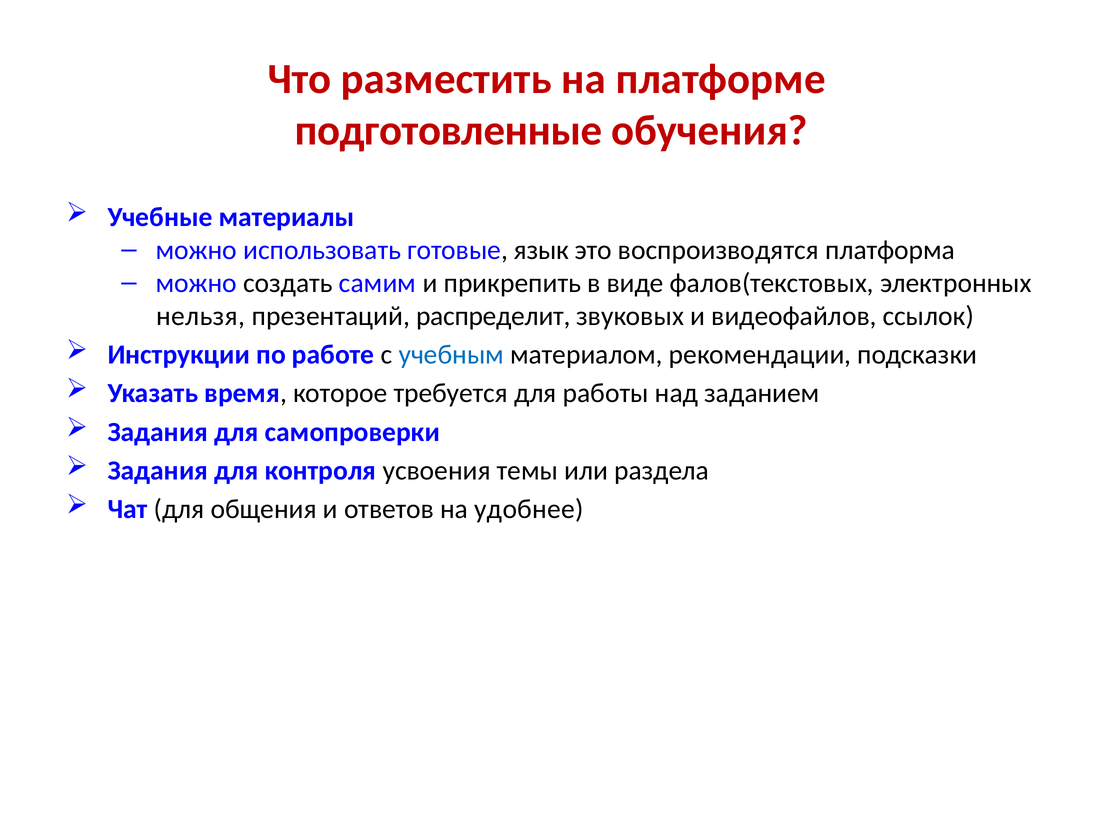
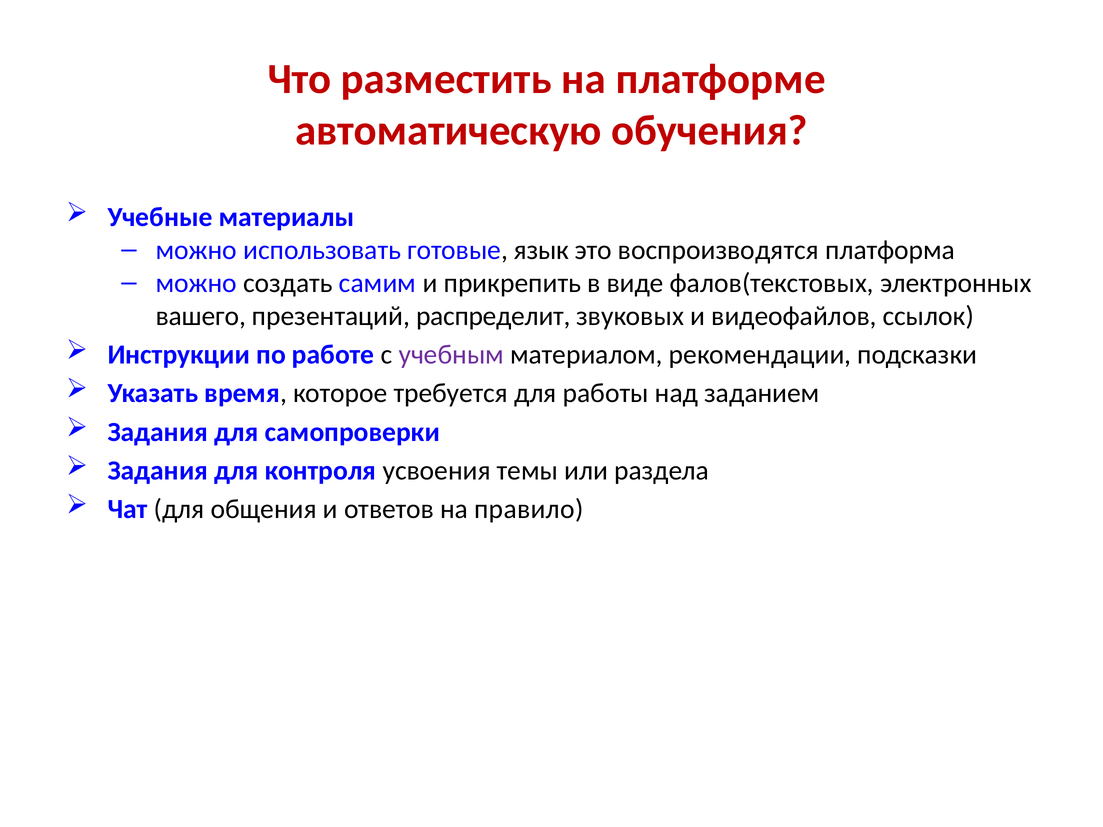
подготовленные: подготовленные -> автоматическую
нельзя: нельзя -> вашего
учебным colour: blue -> purple
удобнее: удобнее -> правило
